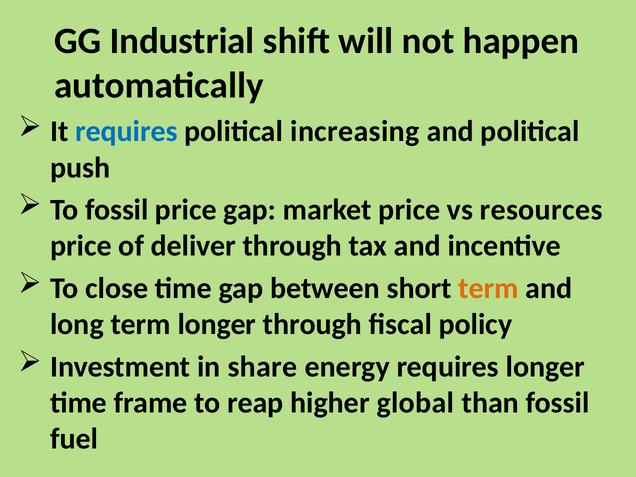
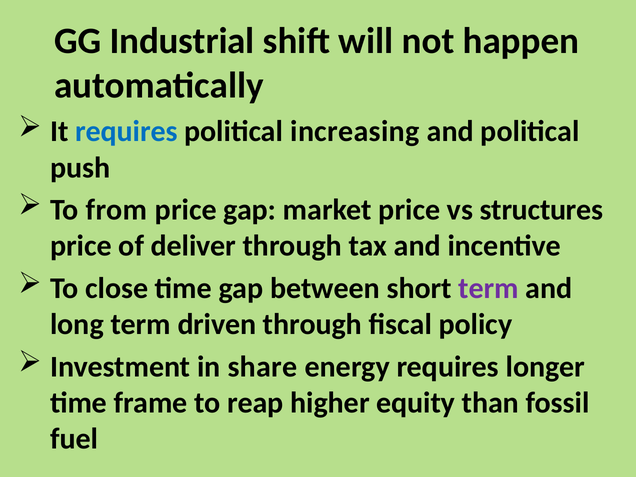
To fossil: fossil -> from
resources: resources -> structures
term at (489, 288) colour: orange -> purple
term longer: longer -> driven
global: global -> equity
